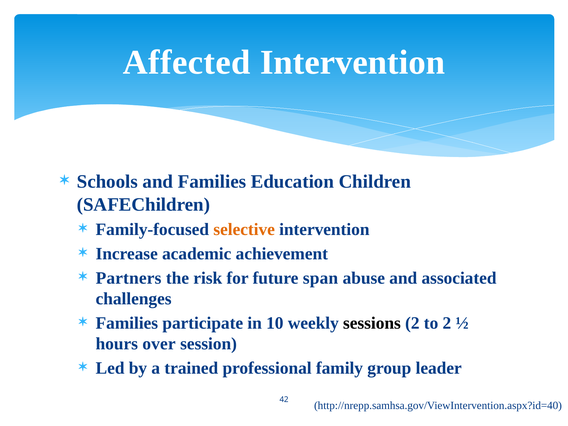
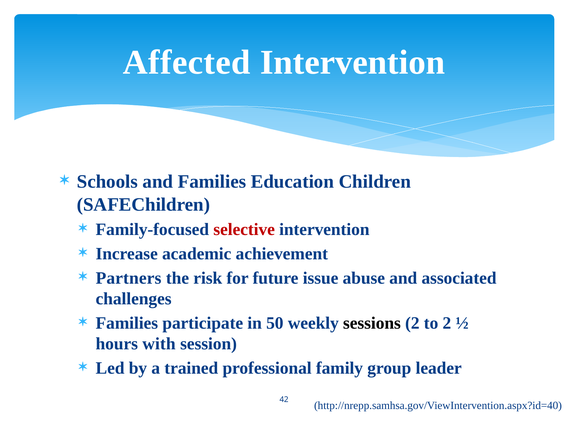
selective colour: orange -> red
span: span -> issue
10: 10 -> 50
over: over -> with
